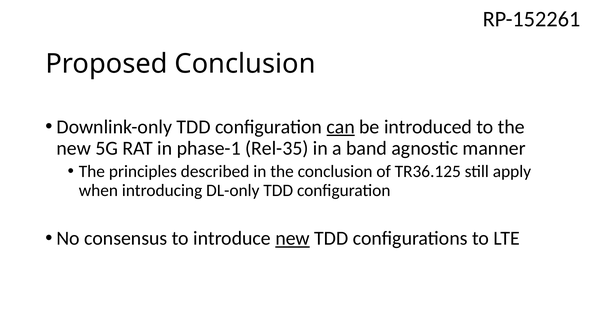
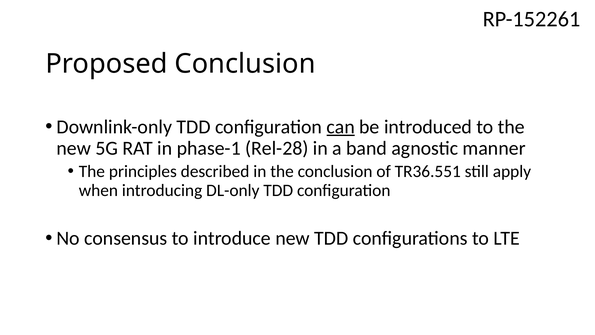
Rel-35: Rel-35 -> Rel-28
TR36.125: TR36.125 -> TR36.551
new at (293, 238) underline: present -> none
